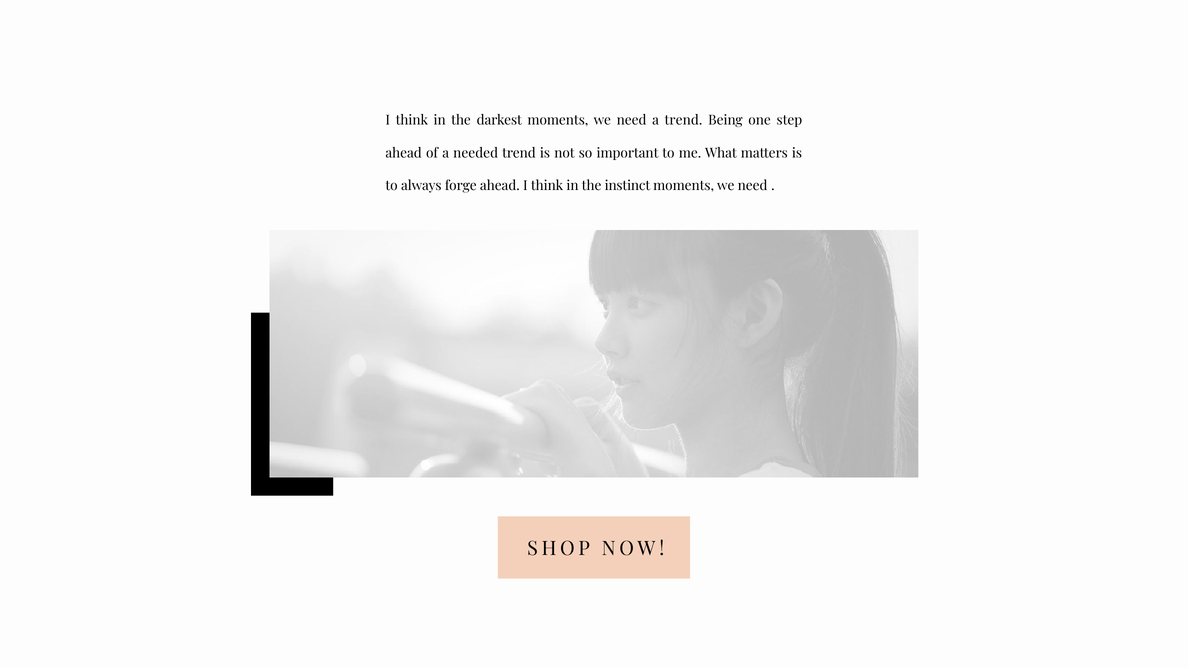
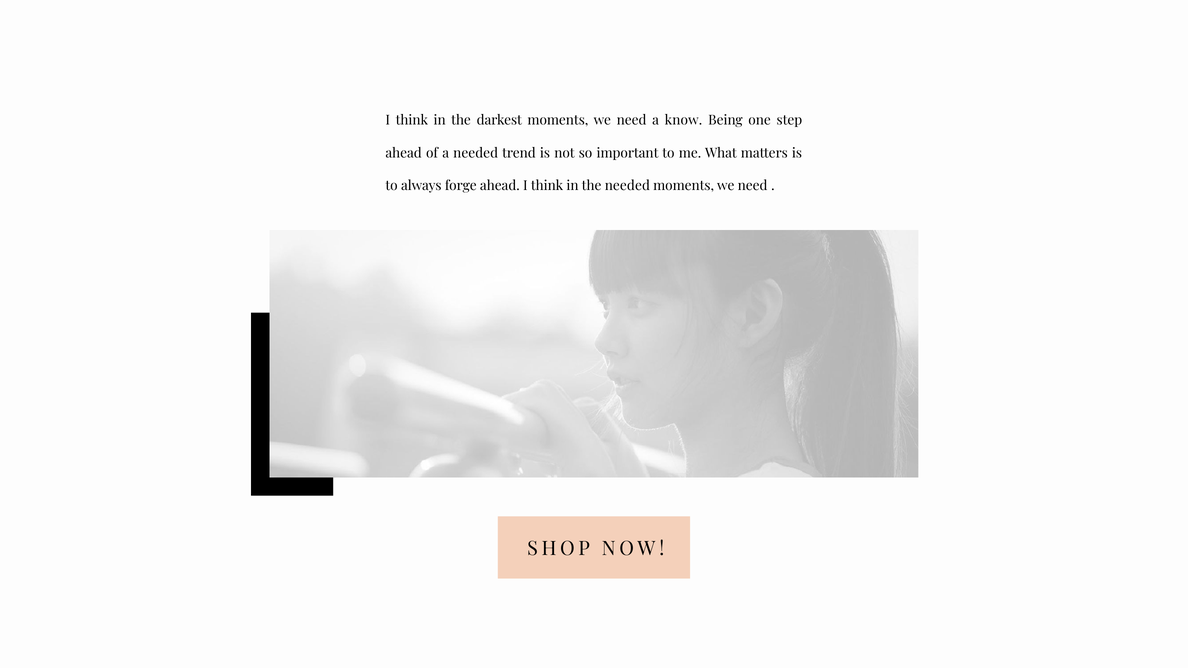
a trend: trend -> know
the instinct: instinct -> needed
